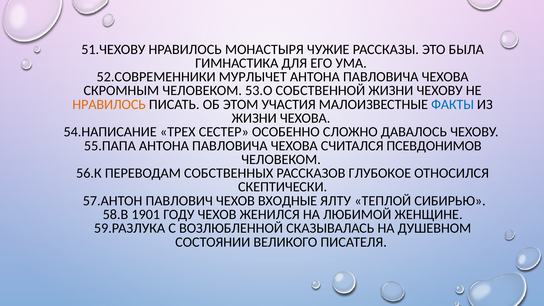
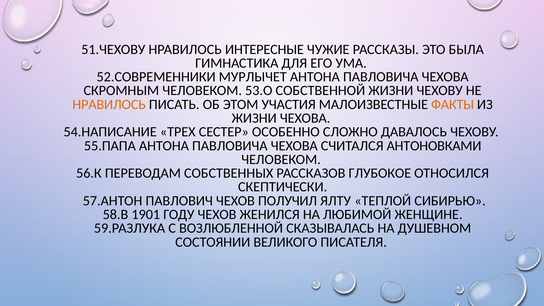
МОНАСТЫРЯ: МОНАСТЫРЯ -> ИНТЕРЕСНЫЕ
ФАКТЫ colour: blue -> orange
ПСЕВДОНИМОВ: ПСЕВДОНИМОВ -> АНТОНОВКАМИ
ВХОДНЫЕ: ВХОДНЫЕ -> ПОЛУЧИЛ
